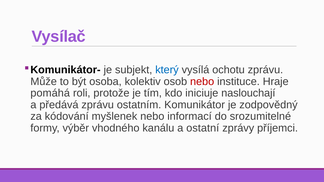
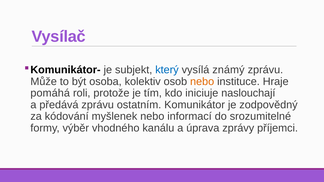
ochotu: ochotu -> známý
nebo at (202, 82) colour: red -> orange
ostatní: ostatní -> úprava
